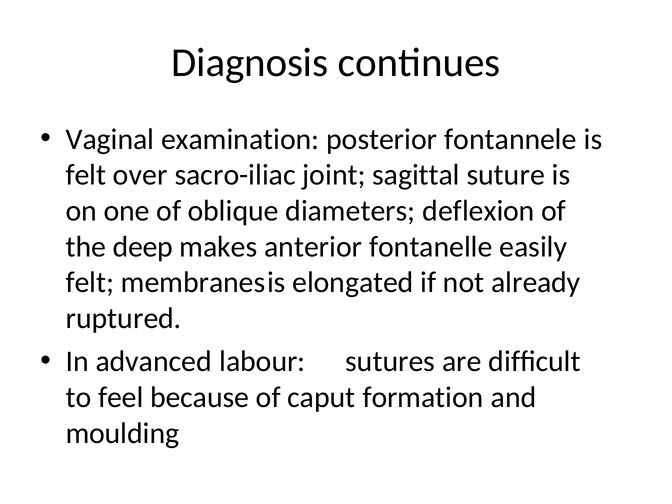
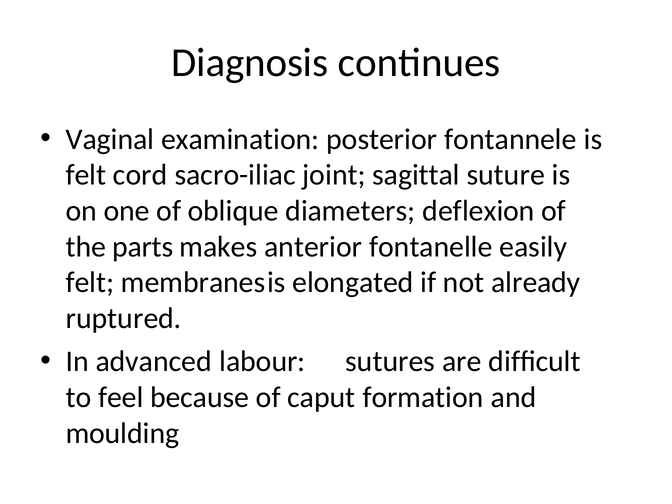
over: over -> cord
deep: deep -> parts
